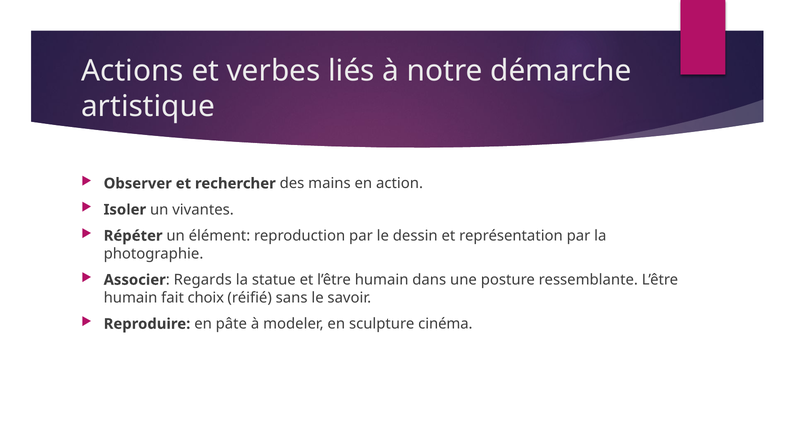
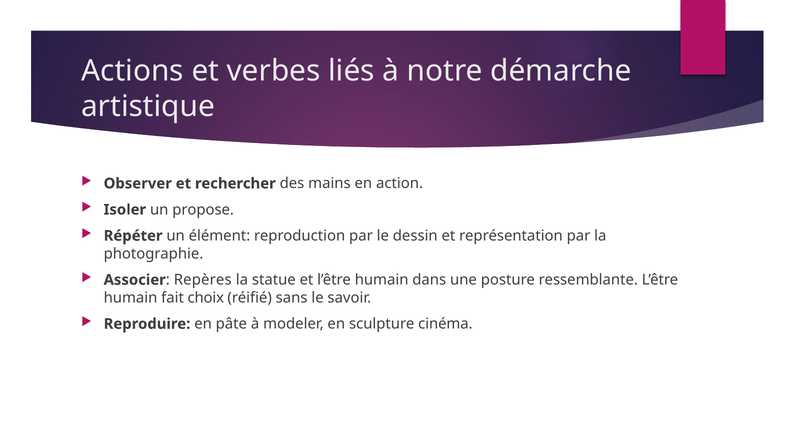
vivantes: vivantes -> propose
Regards: Regards -> Repères
